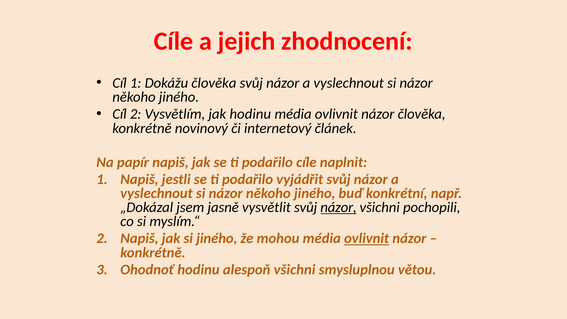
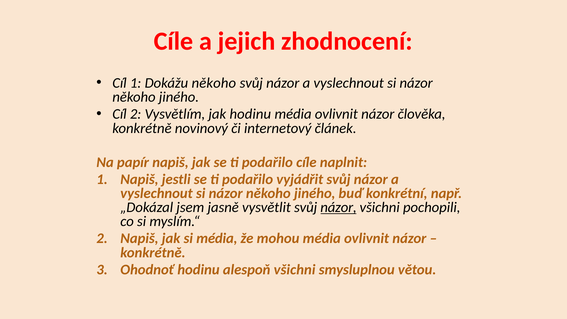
Dokážu člověka: člověka -> někoho
si jiného: jiného -> média
ovlivnit at (367, 238) underline: present -> none
